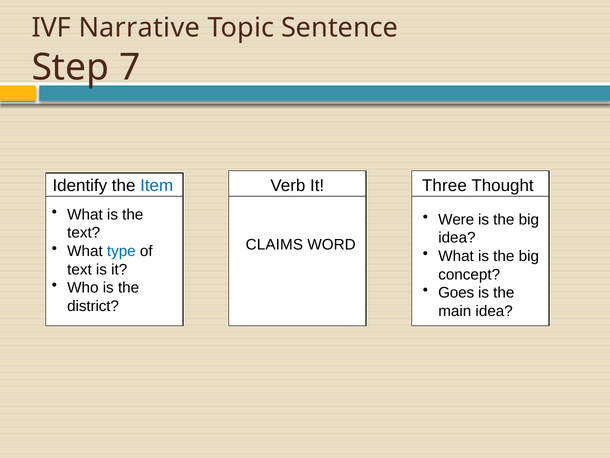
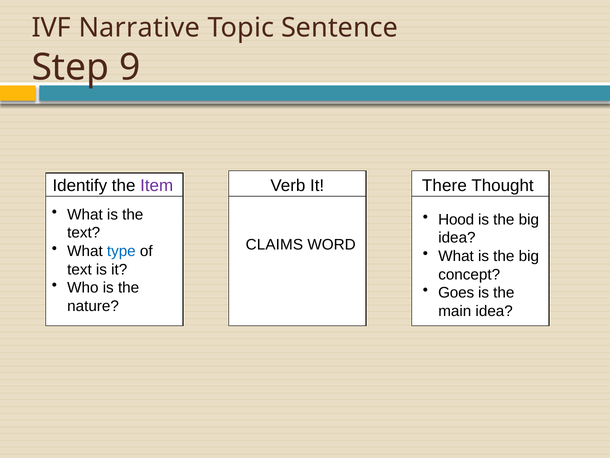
7: 7 -> 9
Item colour: blue -> purple
Three: Three -> There
Were: Were -> Hood
district: district -> nature
